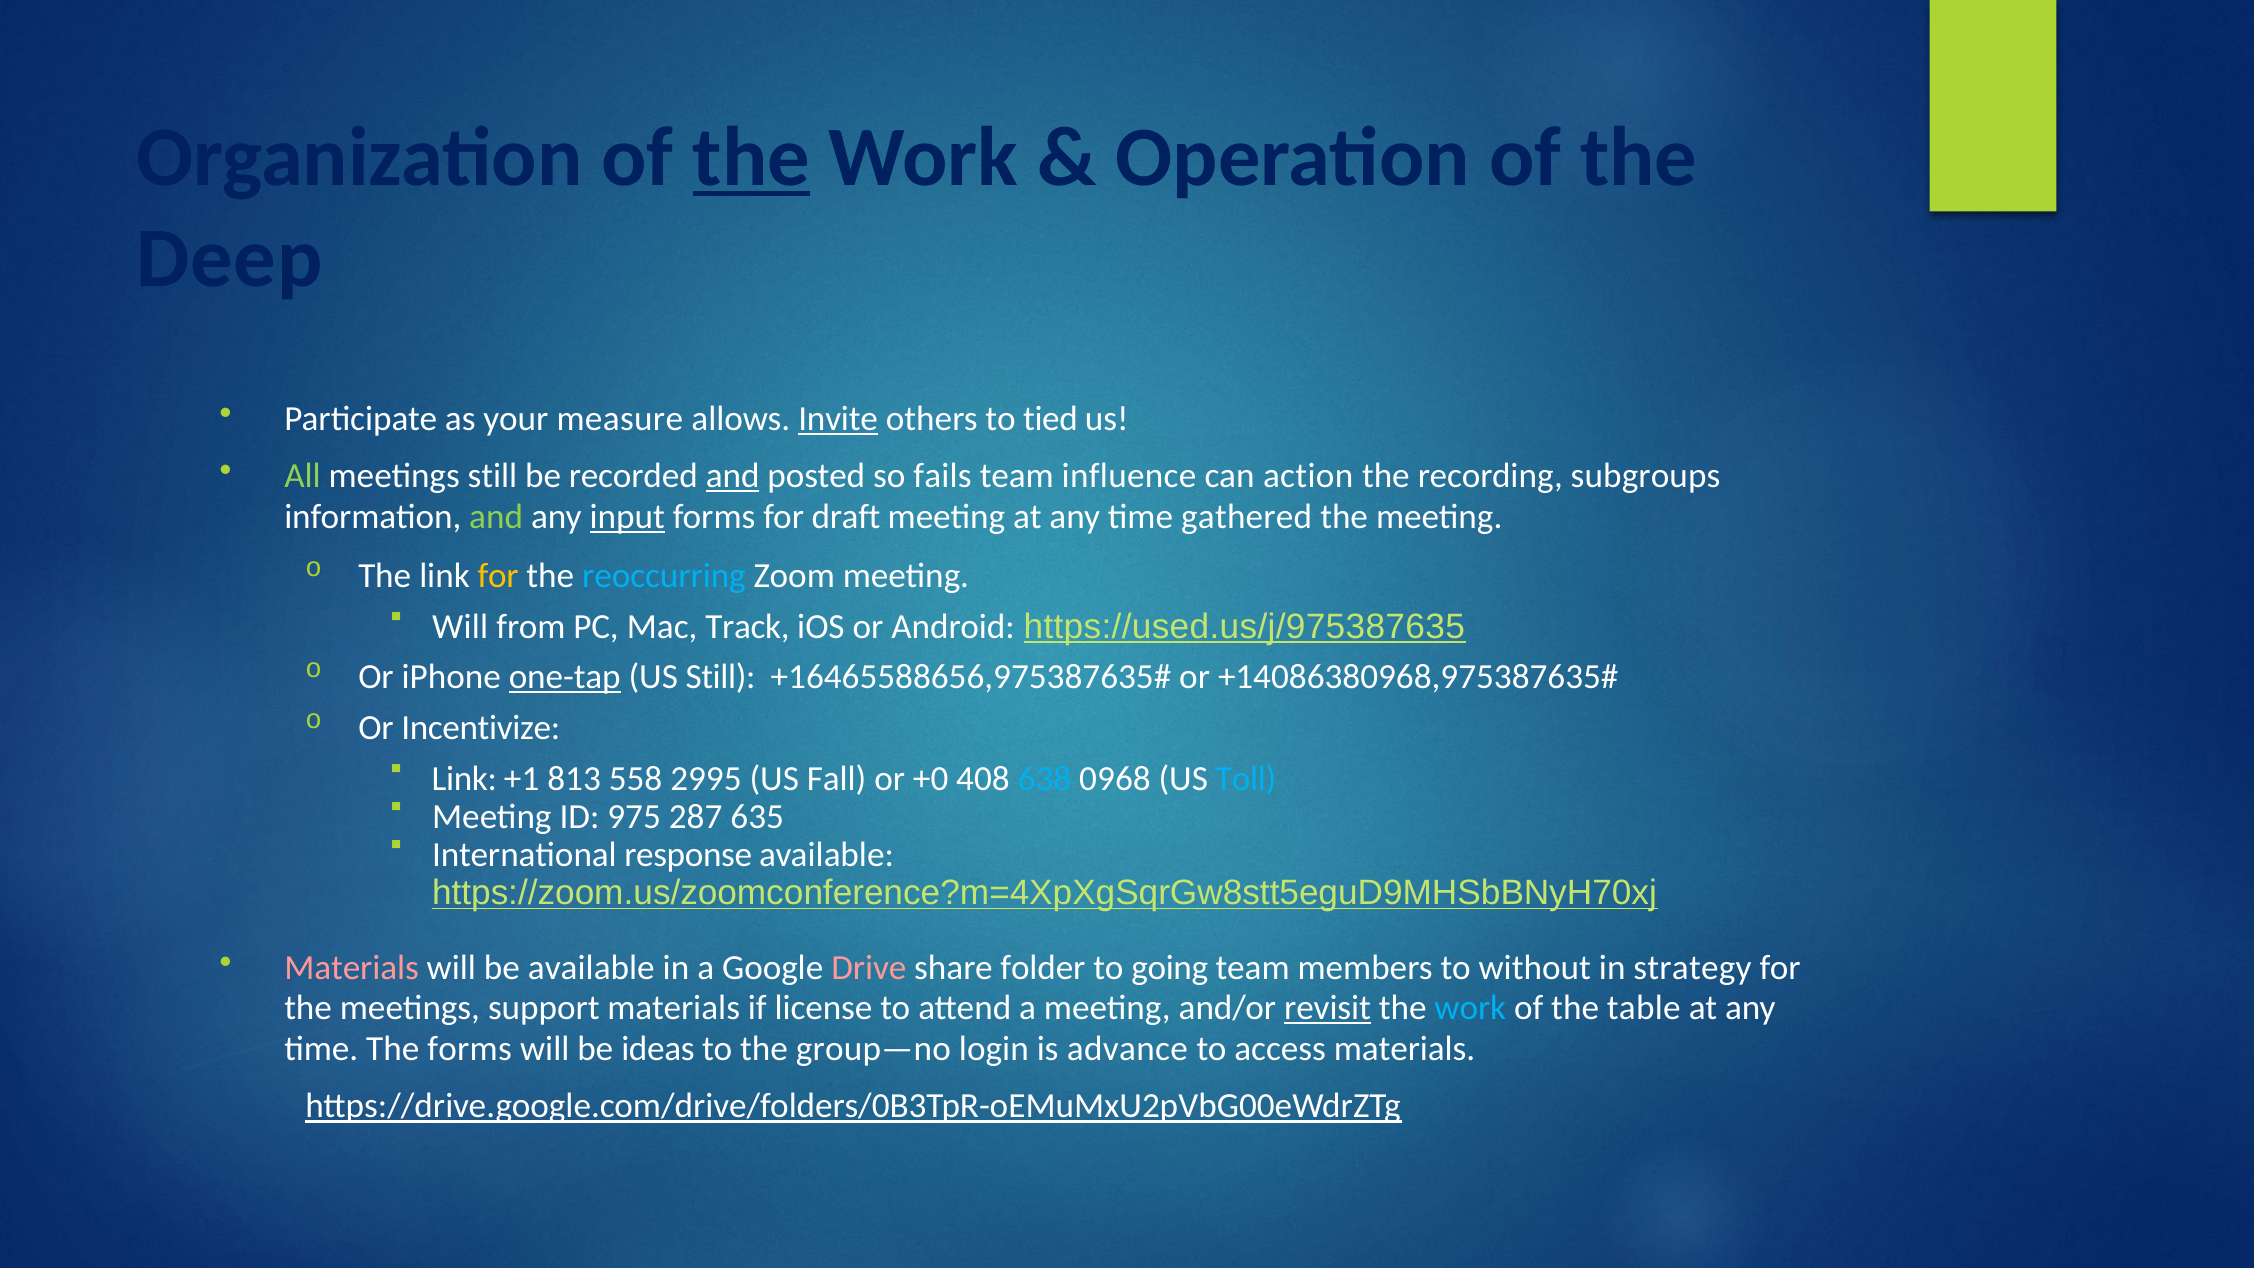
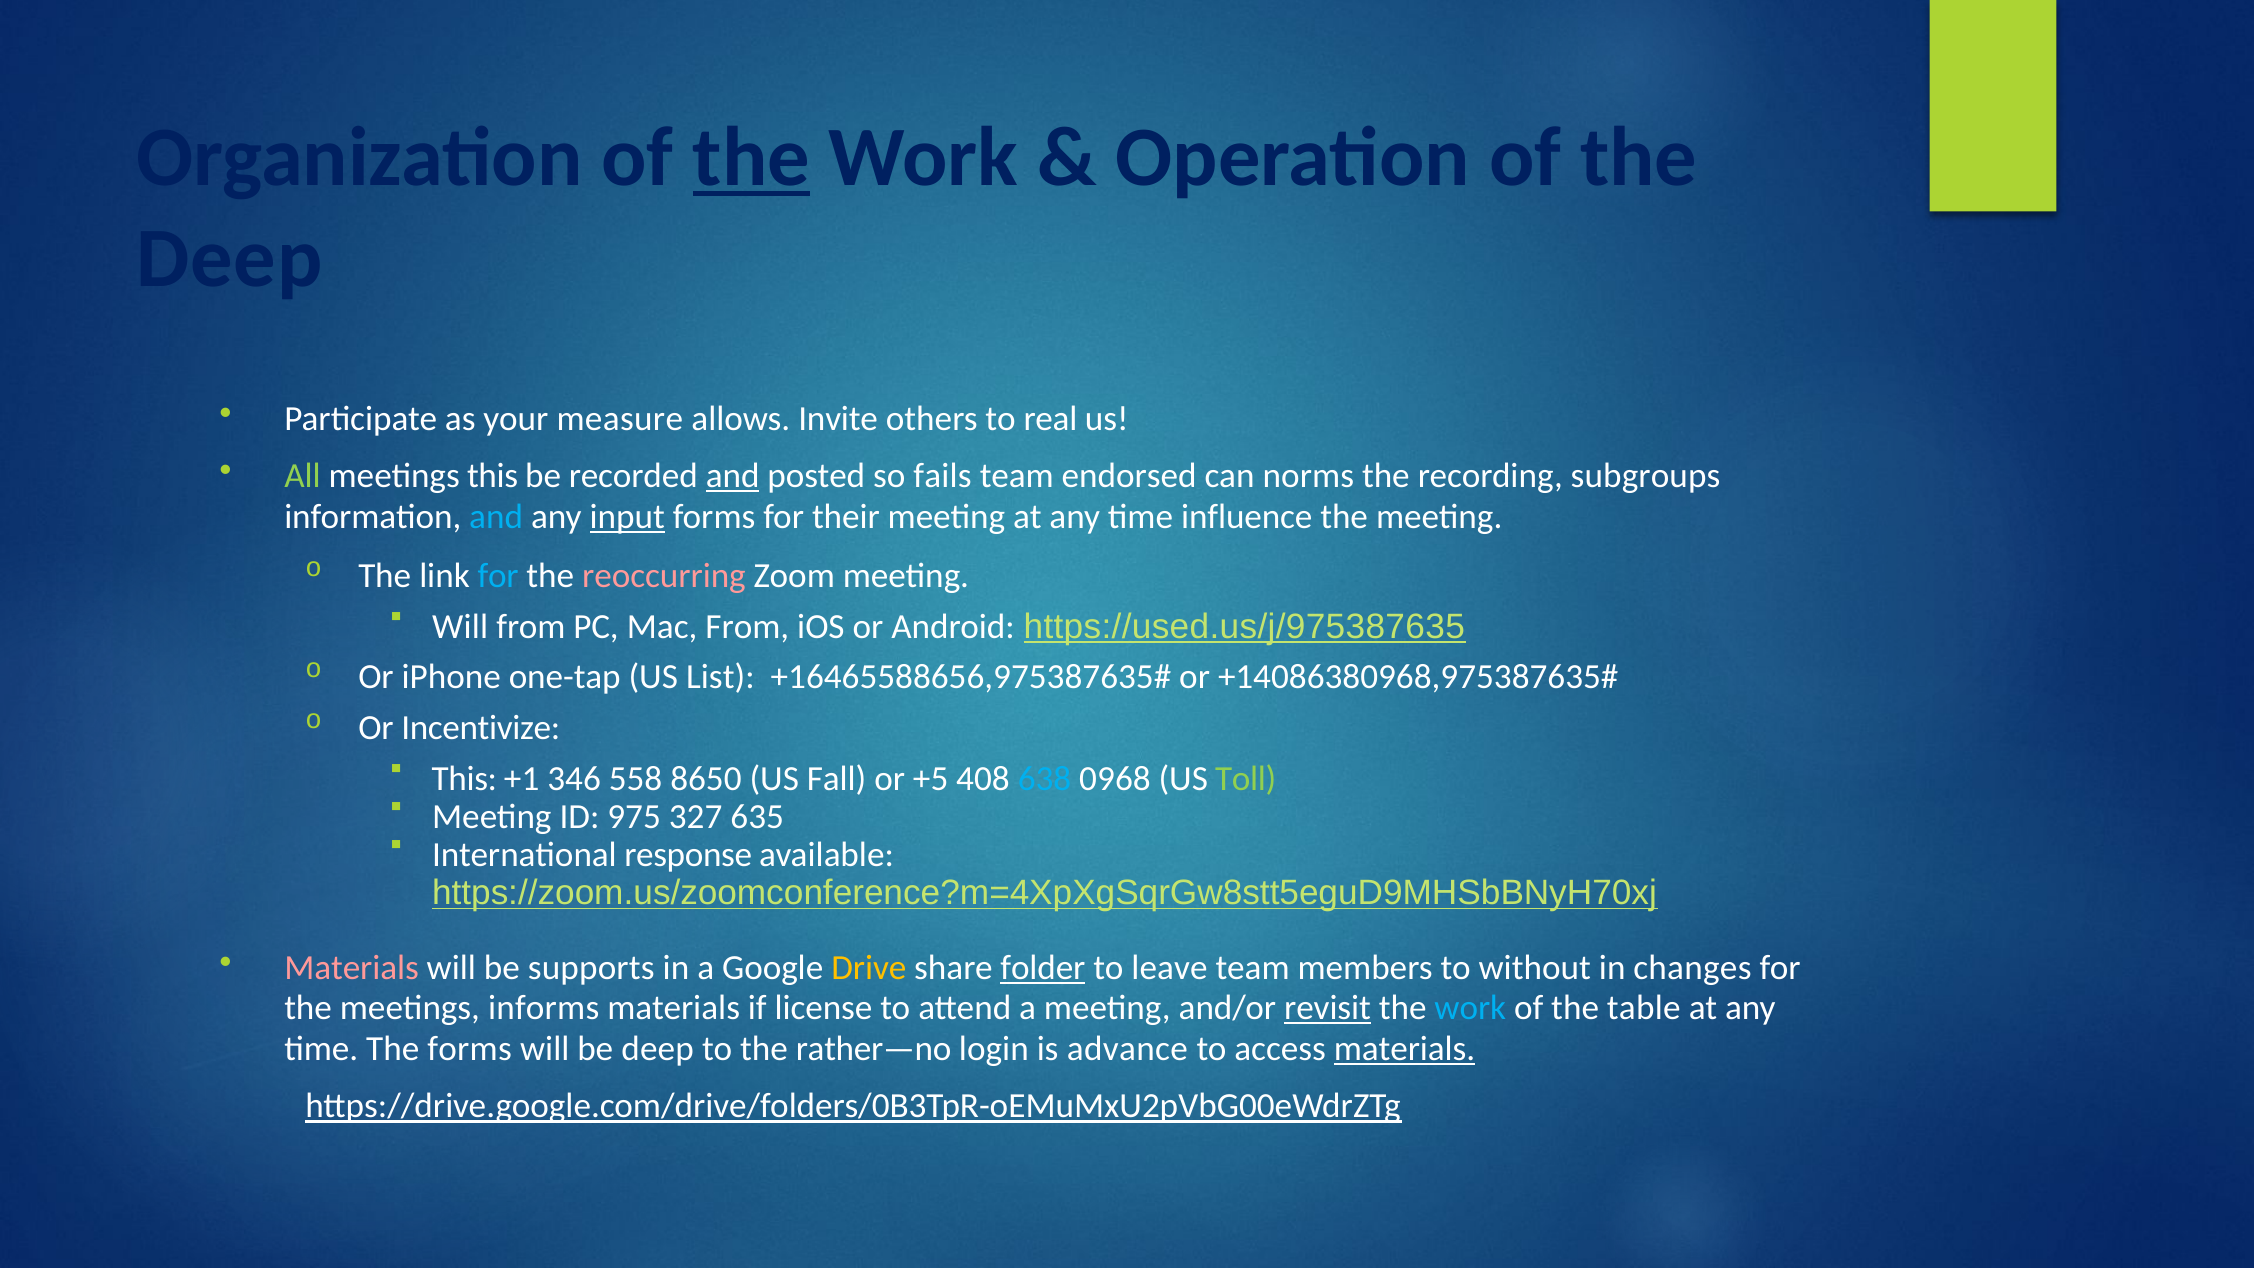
Invite underline: present -> none
tied: tied -> real
meetings still: still -> this
influence: influence -> endorsed
action: action -> norms
and at (496, 517) colour: light green -> light blue
draft: draft -> their
gathered: gathered -> influence
for at (498, 576) colour: yellow -> light blue
reoccurring colour: light blue -> pink
Mac Track: Track -> From
one-tap underline: present -> none
US Still: Still -> List
Link at (464, 779): Link -> This
813: 813 -> 346
2995: 2995 -> 8650
+0: +0 -> +5
Toll colour: light blue -> light green
287: 287 -> 327
be available: available -> supports
Drive colour: pink -> yellow
folder underline: none -> present
going: going -> leave
strategy: strategy -> changes
support: support -> informs
be ideas: ideas -> deep
group—no: group—no -> rather—no
materials at (1405, 1049) underline: none -> present
